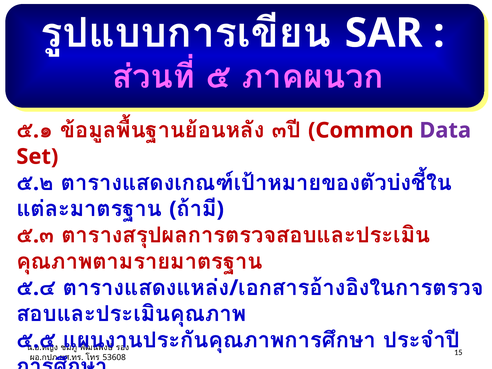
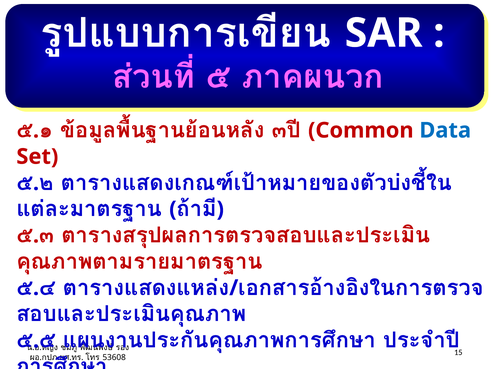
Data colour: purple -> blue
